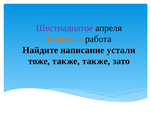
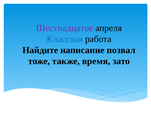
Классная colour: orange -> blue
устали: устали -> позвал
также также: также -> время
